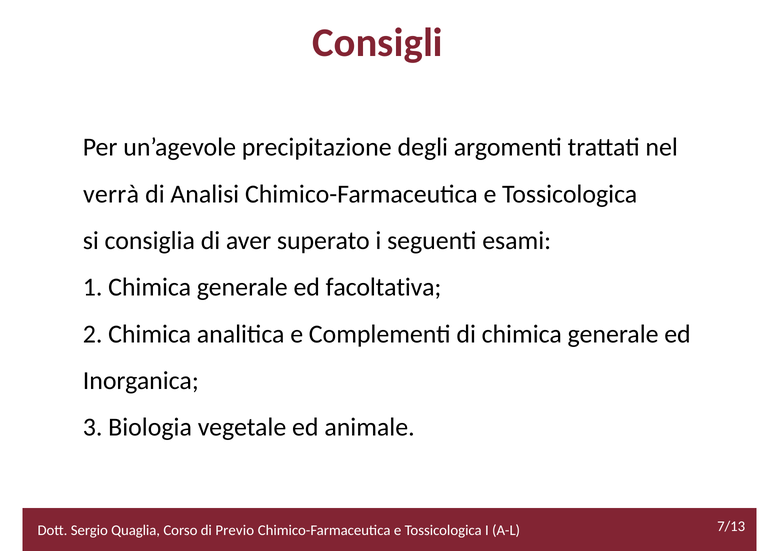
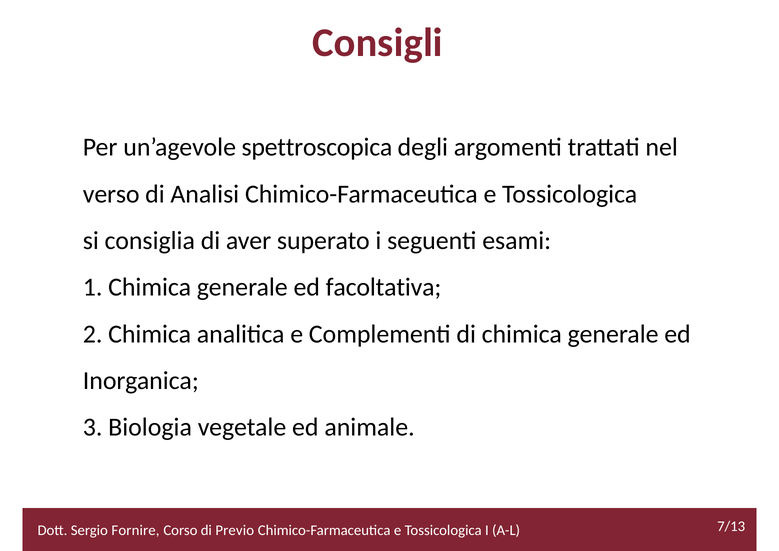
precipitazione: precipitazione -> spettroscopica
verrà: verrà -> verso
Quaglia: Quaglia -> Fornire
